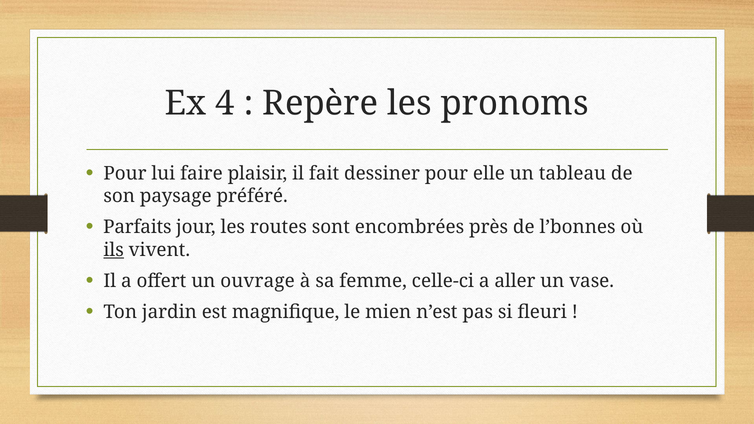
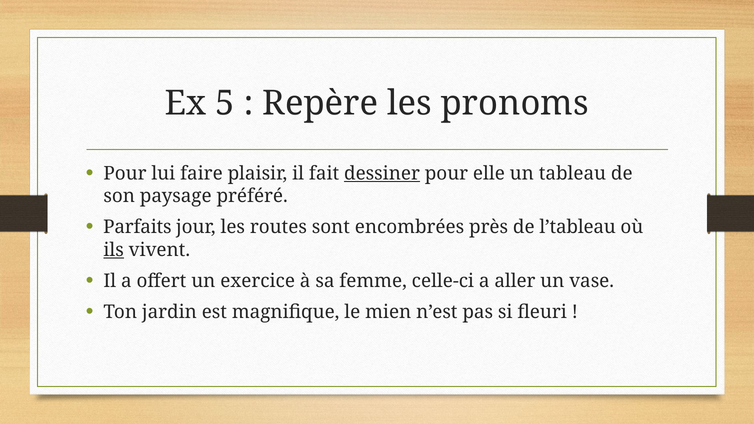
4: 4 -> 5
dessiner underline: none -> present
l’bonnes: l’bonnes -> l’tableau
ouvrage: ouvrage -> exercice
